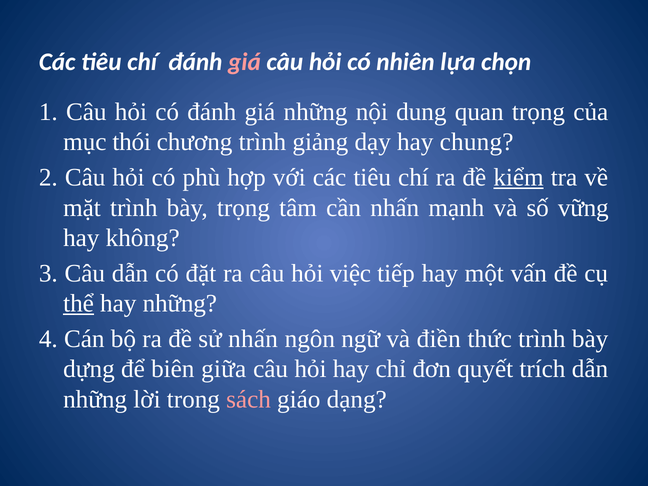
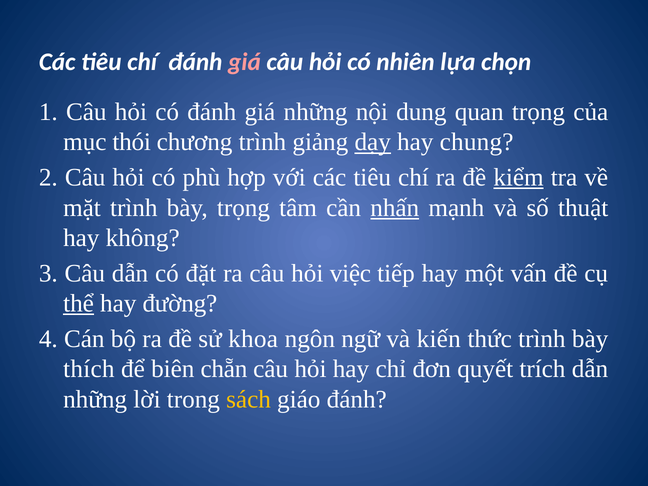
dạy underline: none -> present
nhấn at (395, 208) underline: none -> present
vững: vững -> thuật
hay những: những -> đường
sử nhấn: nhấn -> khoa
điền: điền -> kiến
dựng: dựng -> thích
giữa: giữa -> chẵn
sách colour: pink -> yellow
giáo dạng: dạng -> đánh
